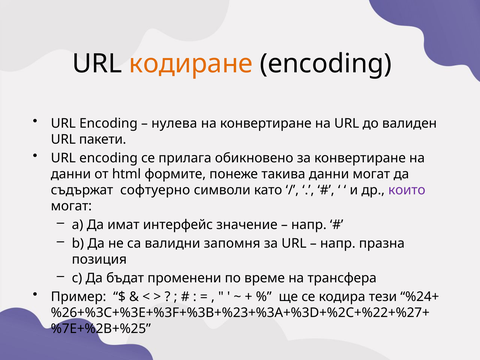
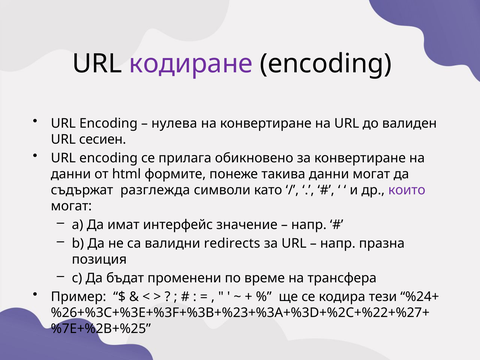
кодиране colour: orange -> purple
пакети: пакети -> сесиен
софтуерно: софтуерно -> разглежда
запомня: запомня -> redirects
